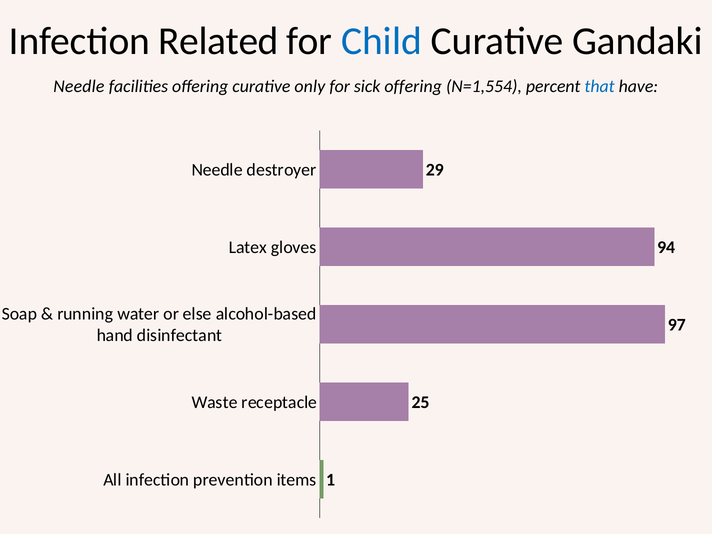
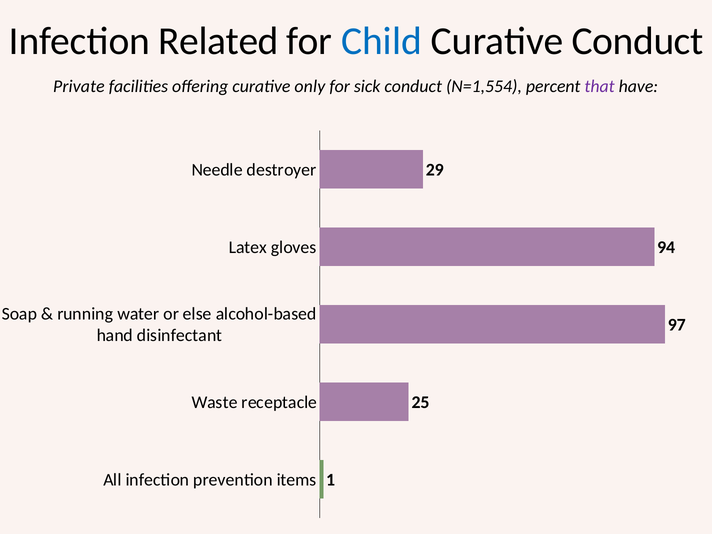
Curative Gandaki: Gandaki -> Conduct
Needle at (79, 87): Needle -> Private
sick offering: offering -> conduct
that colour: blue -> purple
